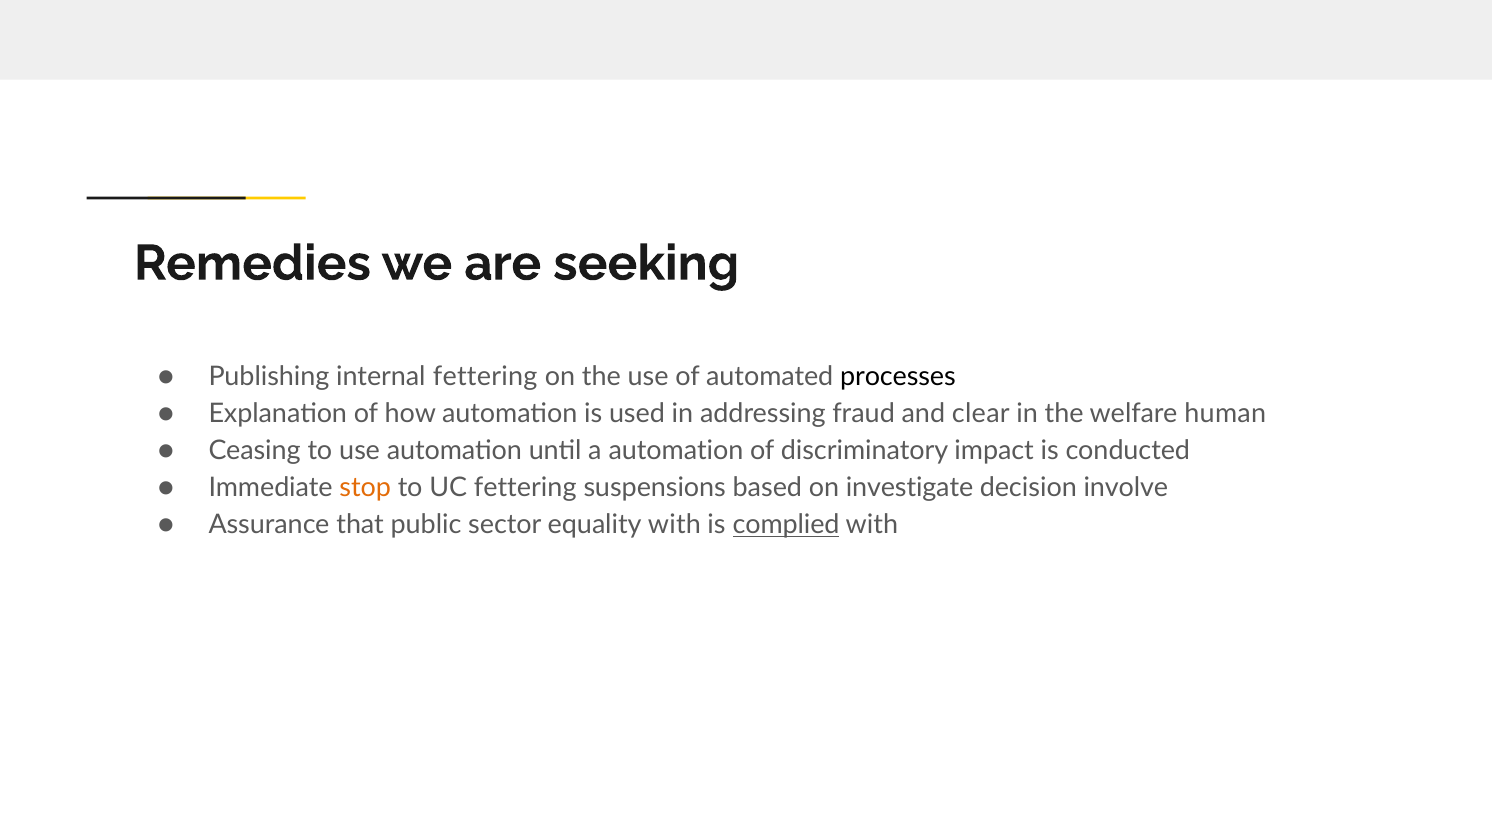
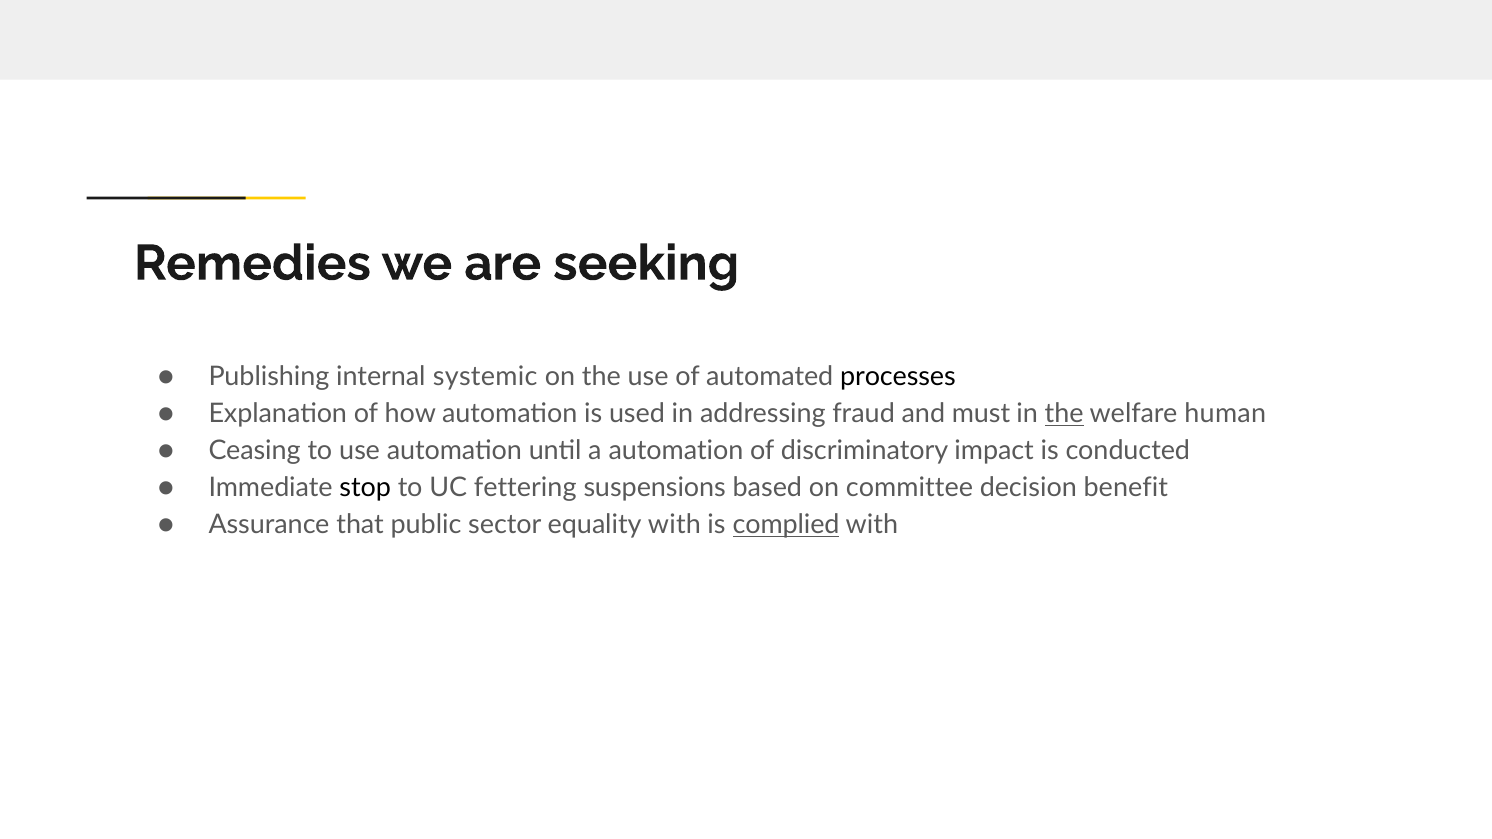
internal fettering: fettering -> systemic
clear: clear -> must
the at (1064, 414) underline: none -> present
stop colour: orange -> black
investigate: investigate -> committee
involve: involve -> benefit
